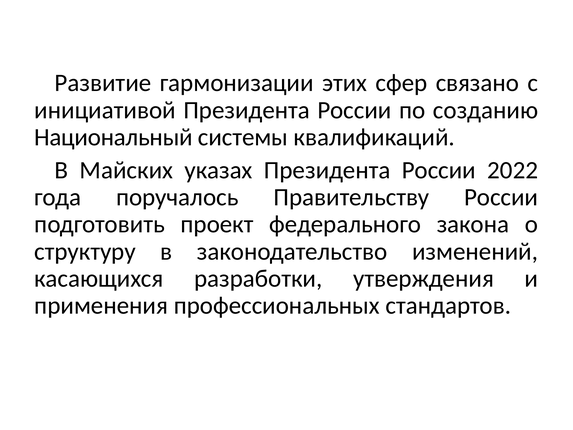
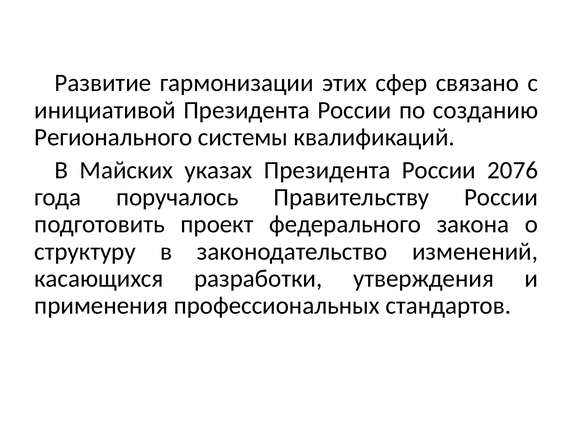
Национальный: Национальный -> Регионального
2022: 2022 -> 2076
